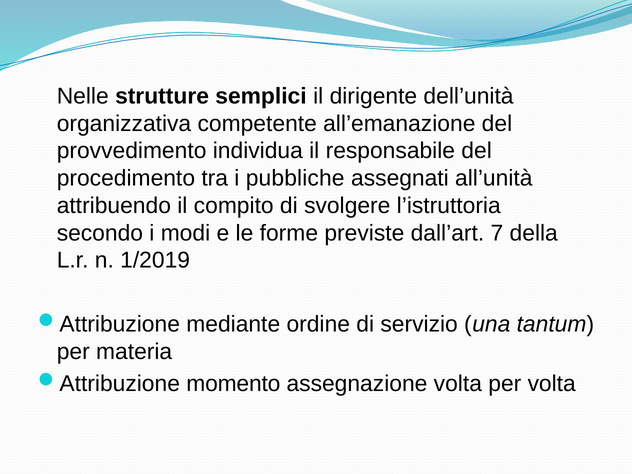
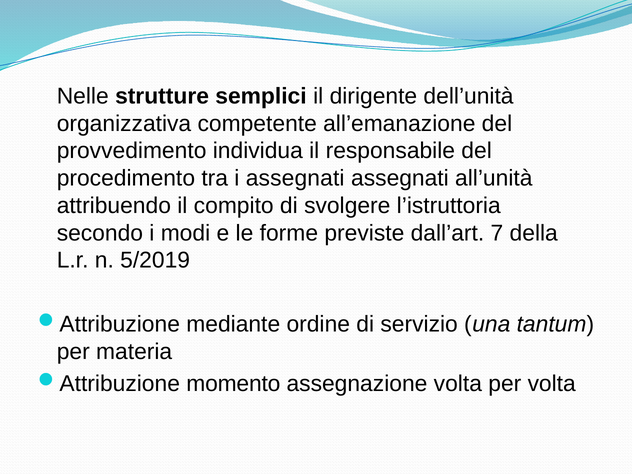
i pubbliche: pubbliche -> assegnati
1/2019: 1/2019 -> 5/2019
